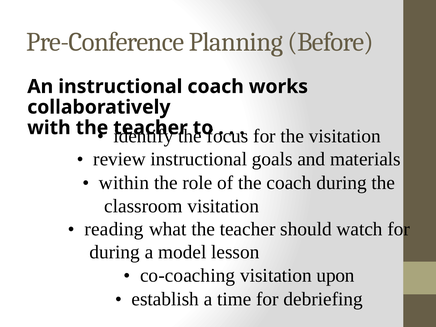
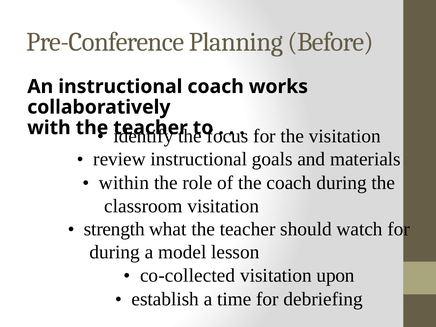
reading: reading -> strength
co-coaching: co-coaching -> co-collected
